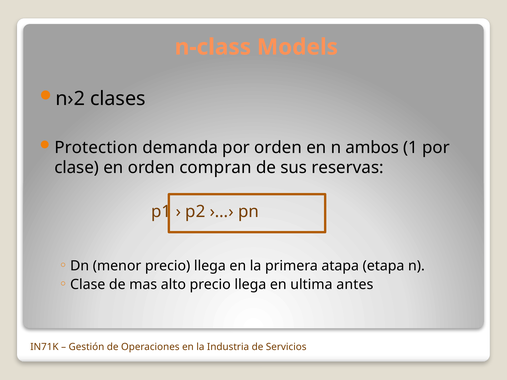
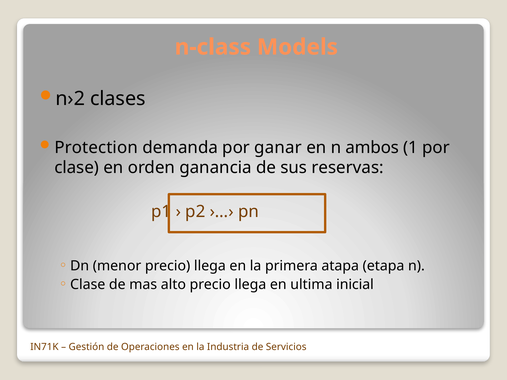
por orden: orden -> ganar
compran: compran -> ganancia
antes: antes -> inicial
